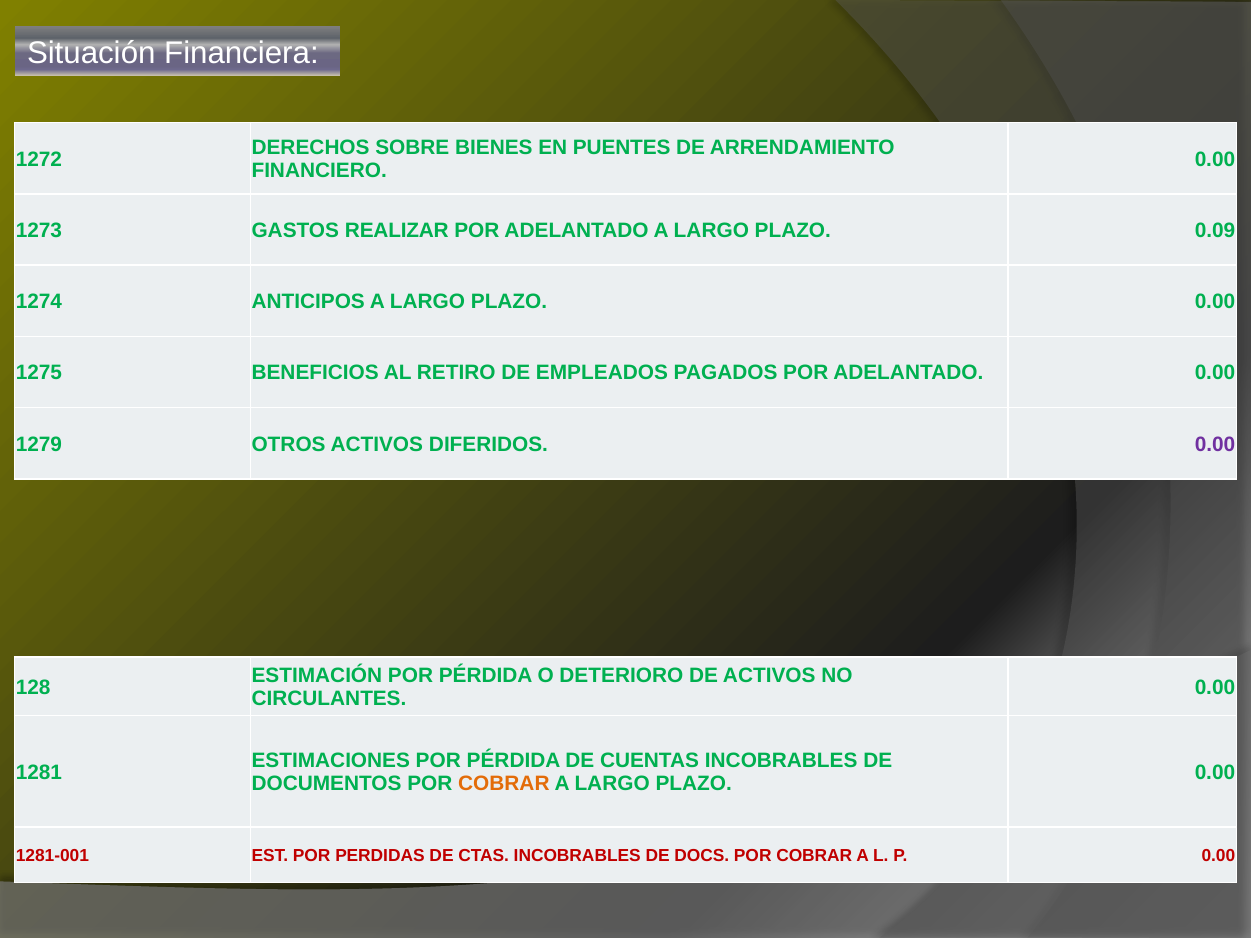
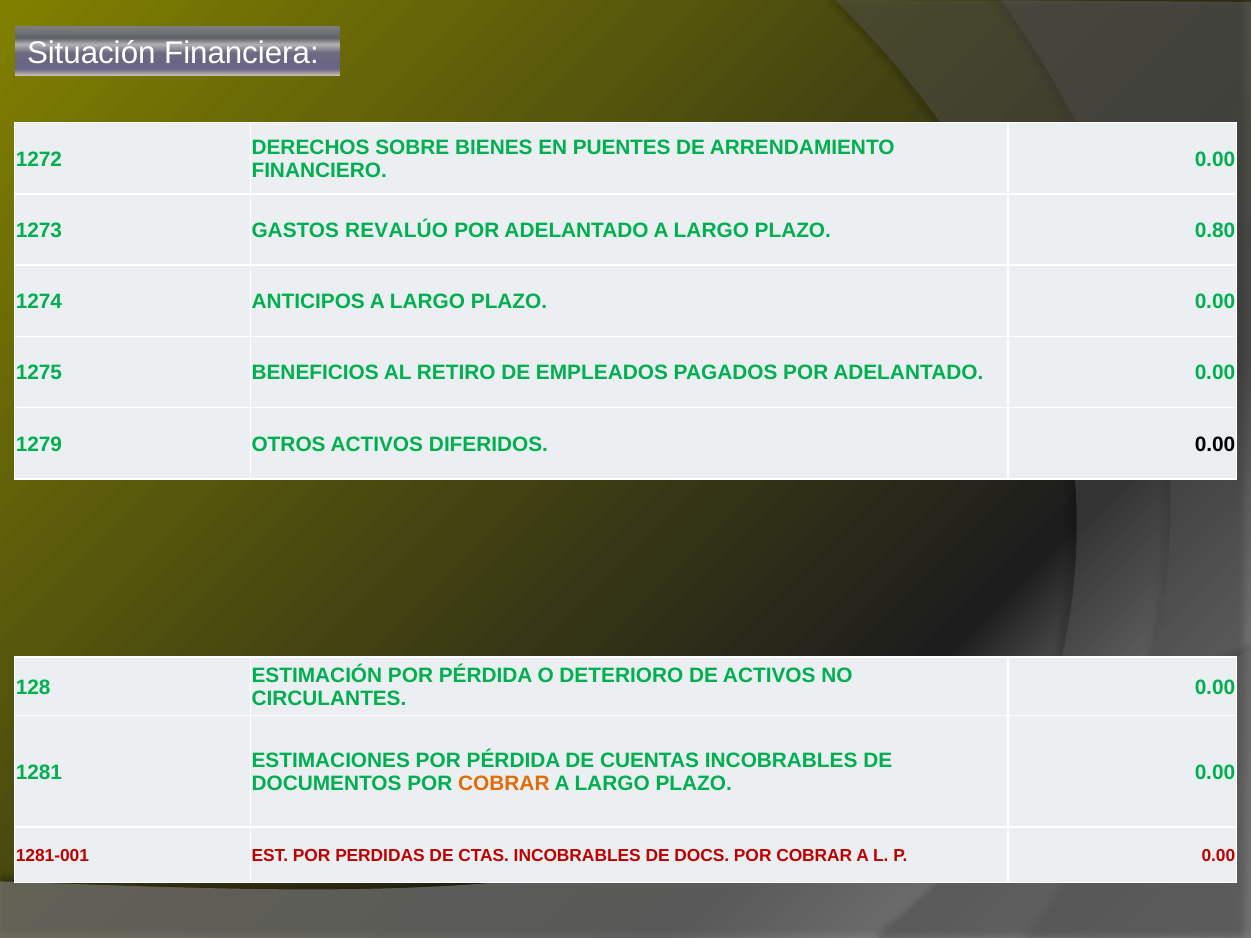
REALIZAR: REALIZAR -> REVALÚO
0.09: 0.09 -> 0.80
0.00 at (1215, 444) colour: purple -> black
